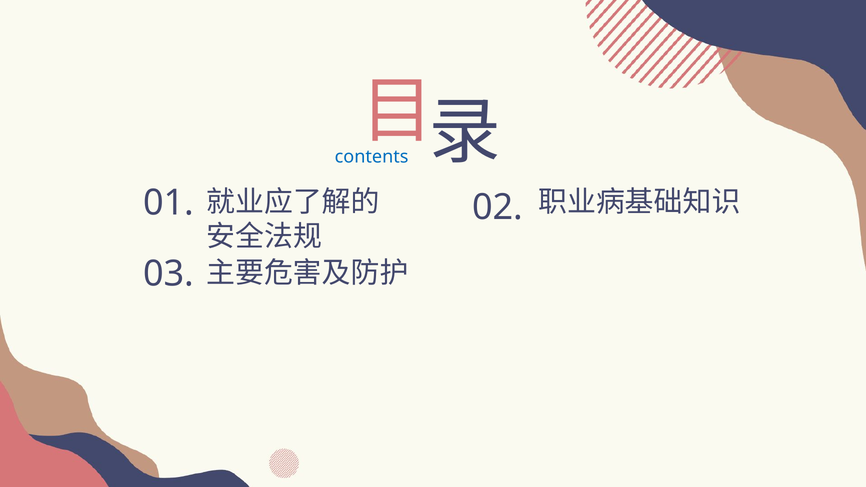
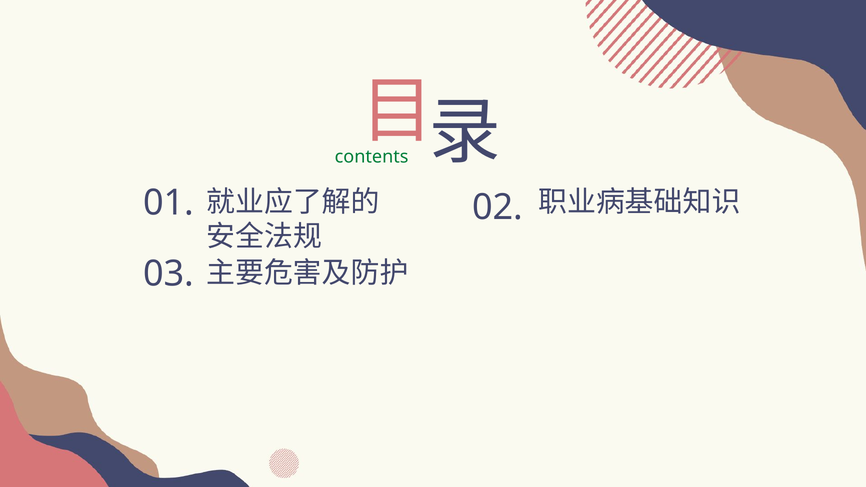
contents colour: blue -> green
